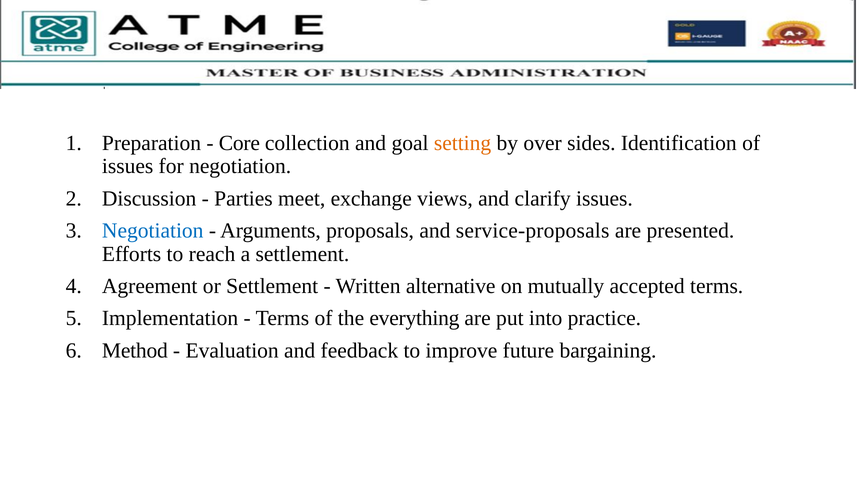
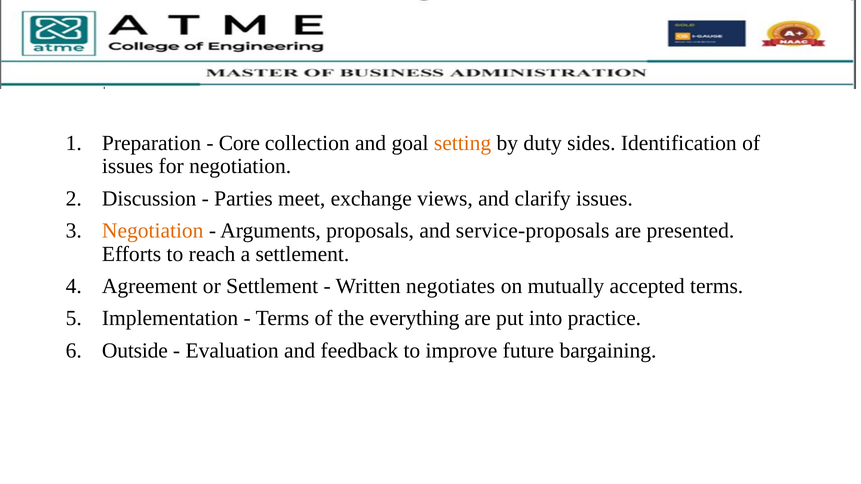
over: over -> duty
Negotiation at (153, 231) colour: blue -> orange
alternative: alternative -> negotiates
Method: Method -> Outside
